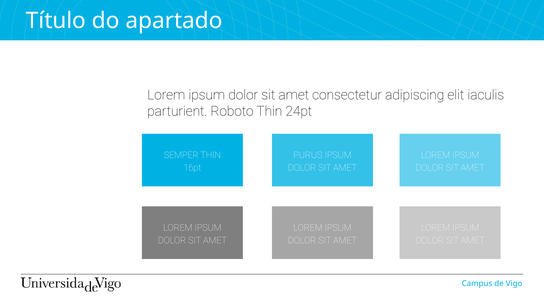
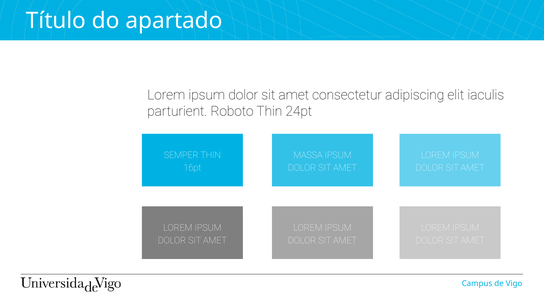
PURUS: PURUS -> MASSA
